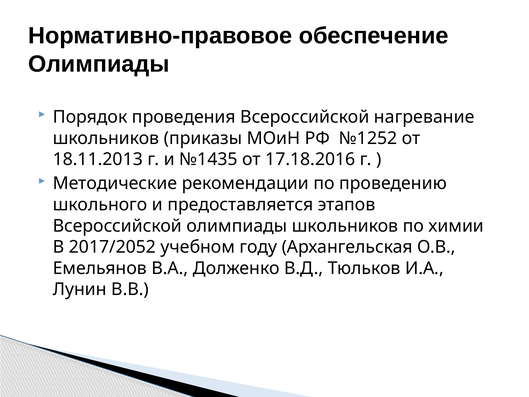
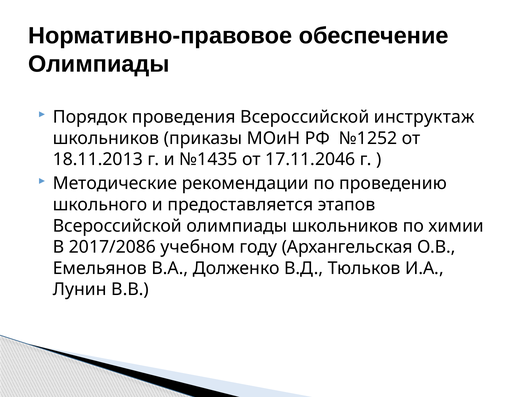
нагревание: нагревание -> инструктаж
17.18.2016: 17.18.2016 -> 17.11.2046
2017/2052: 2017/2052 -> 2017/2086
